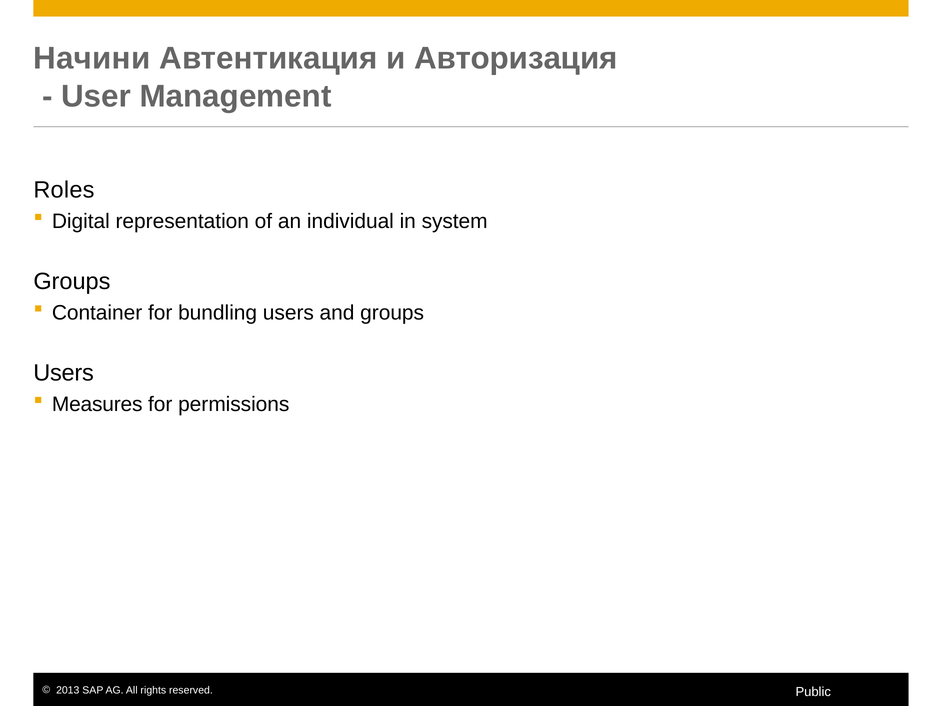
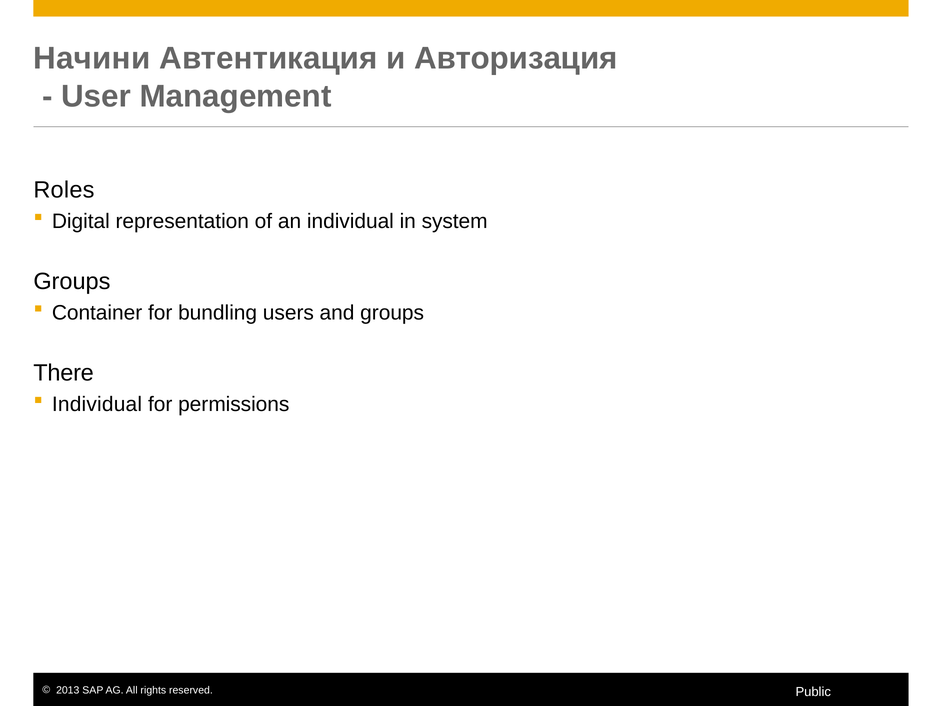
Users at (64, 373): Users -> There
Measures at (97, 405): Measures -> Individual
